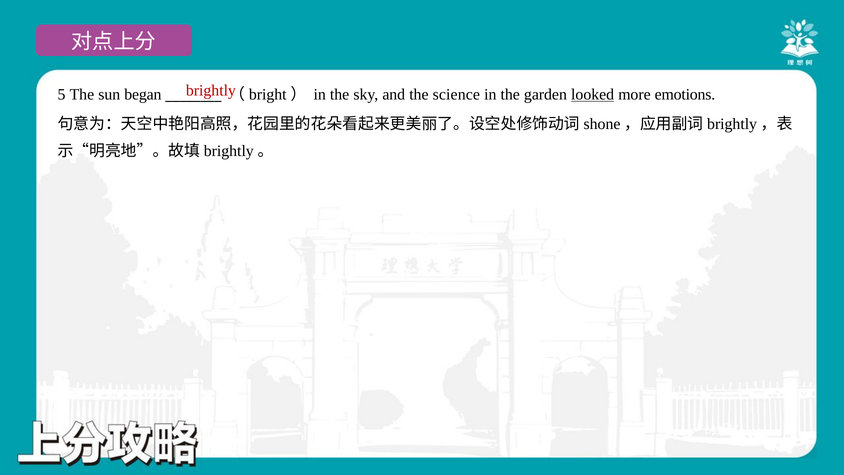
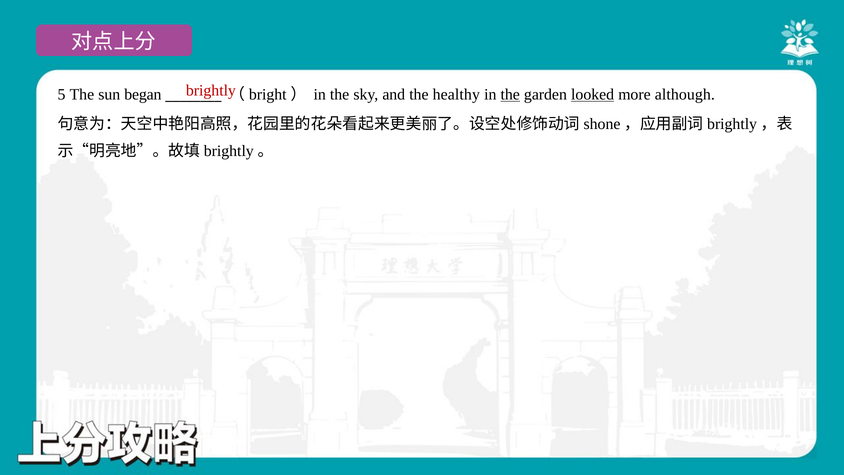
science: science -> healthy
the at (510, 94) underline: none -> present
emotions: emotions -> although
